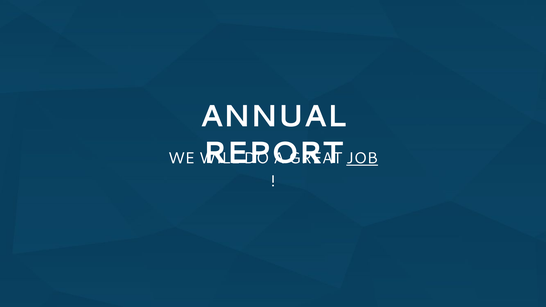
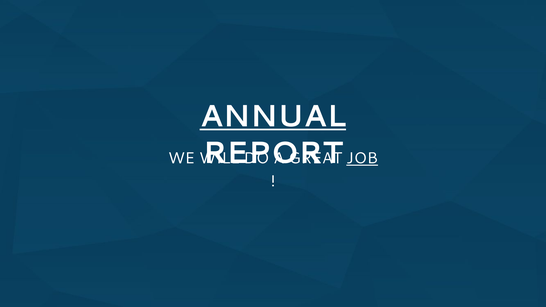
ANNUAL underline: none -> present
